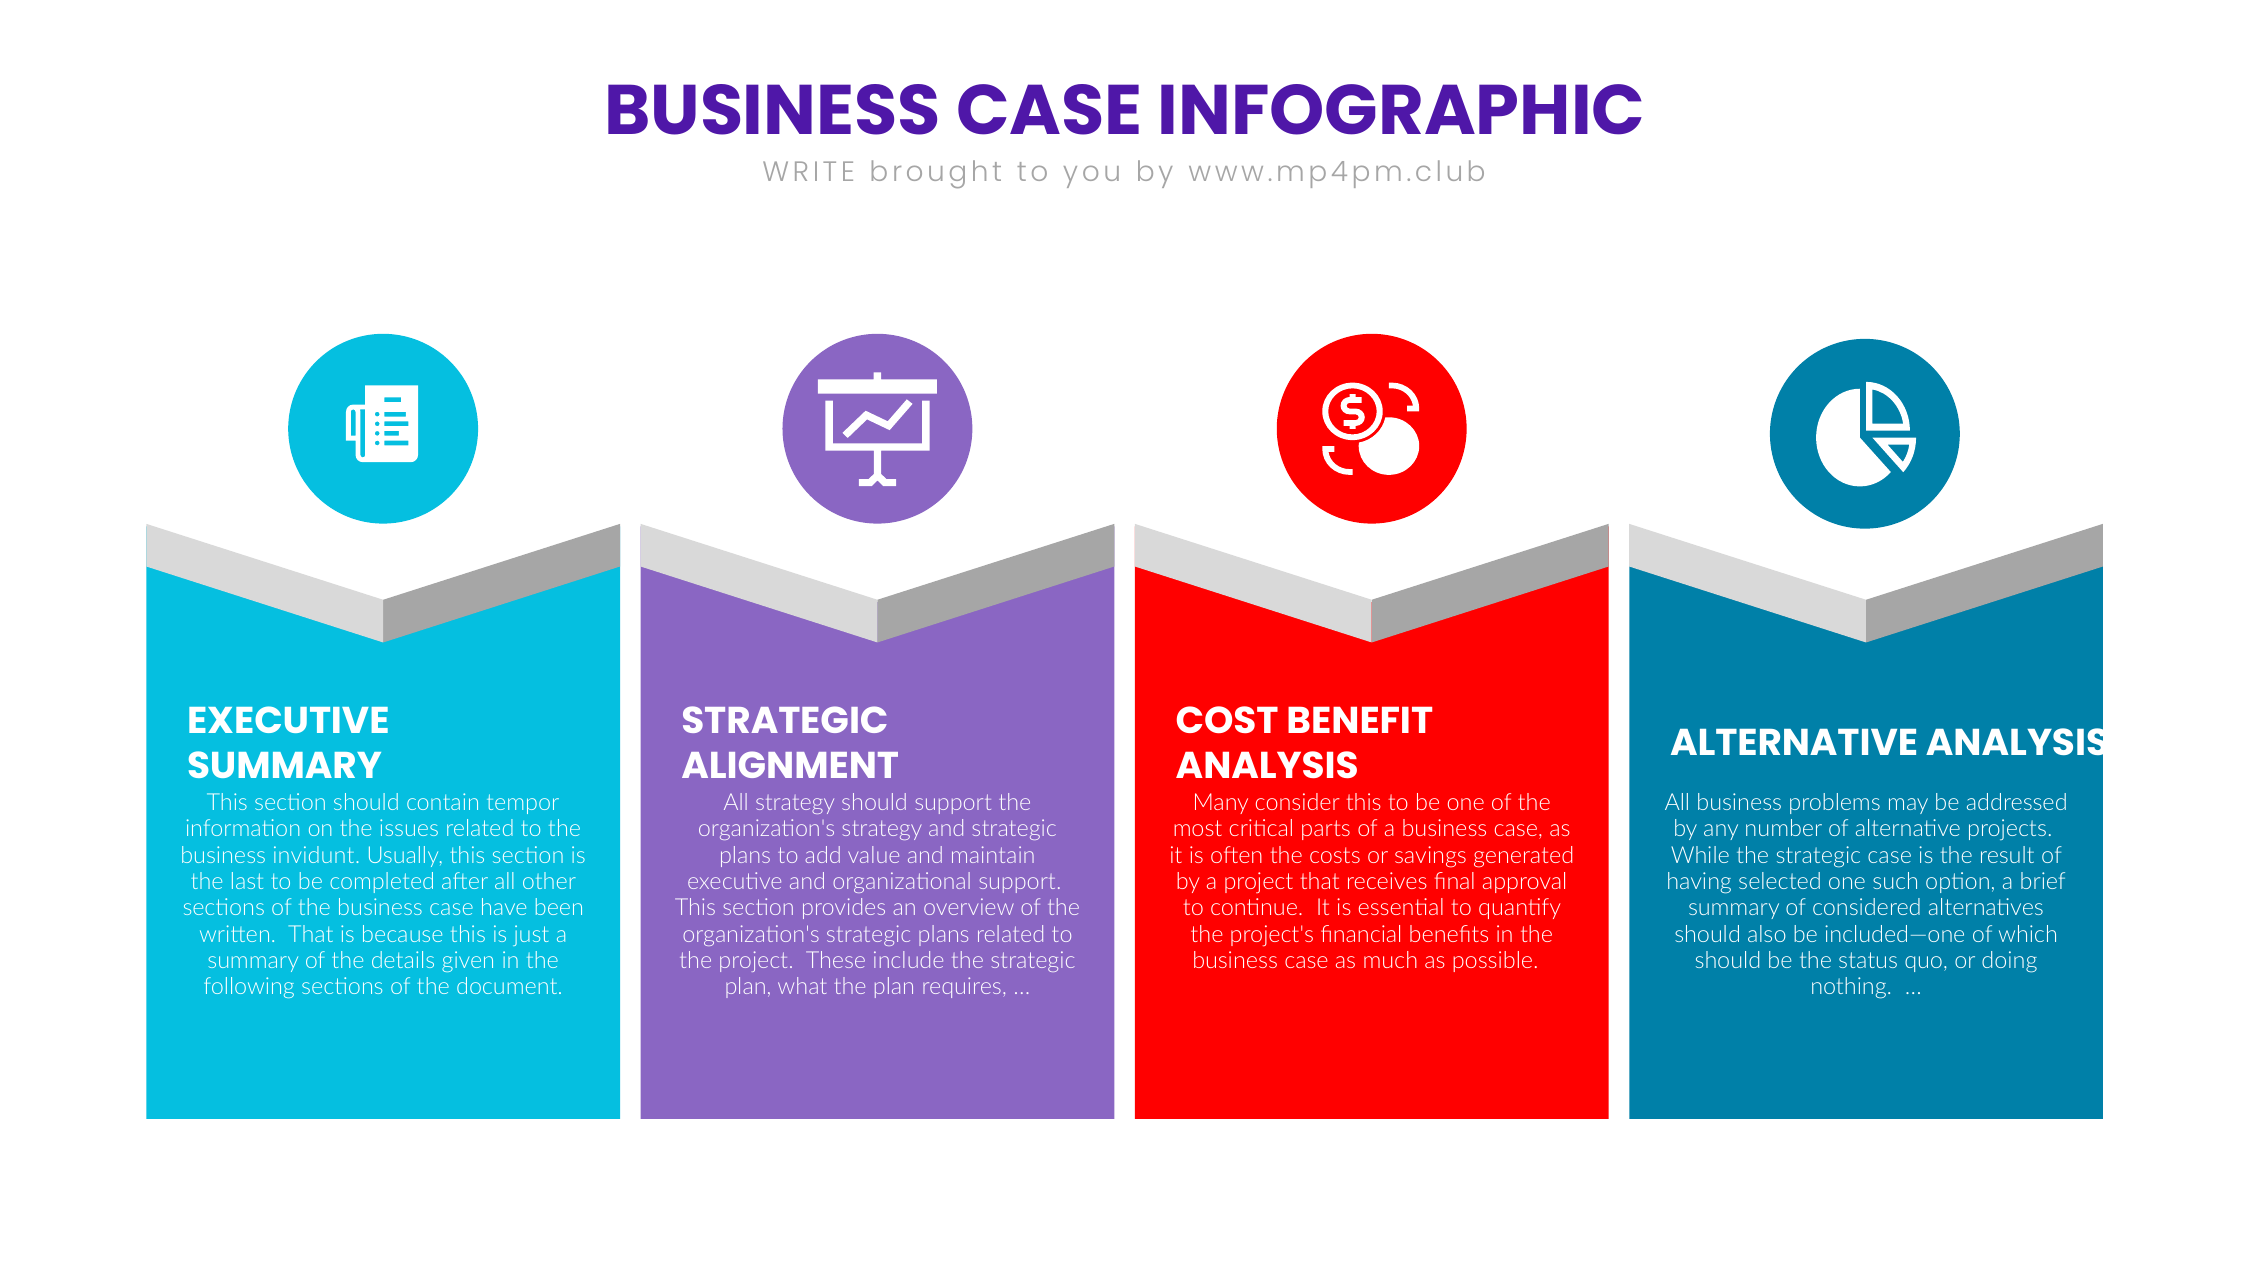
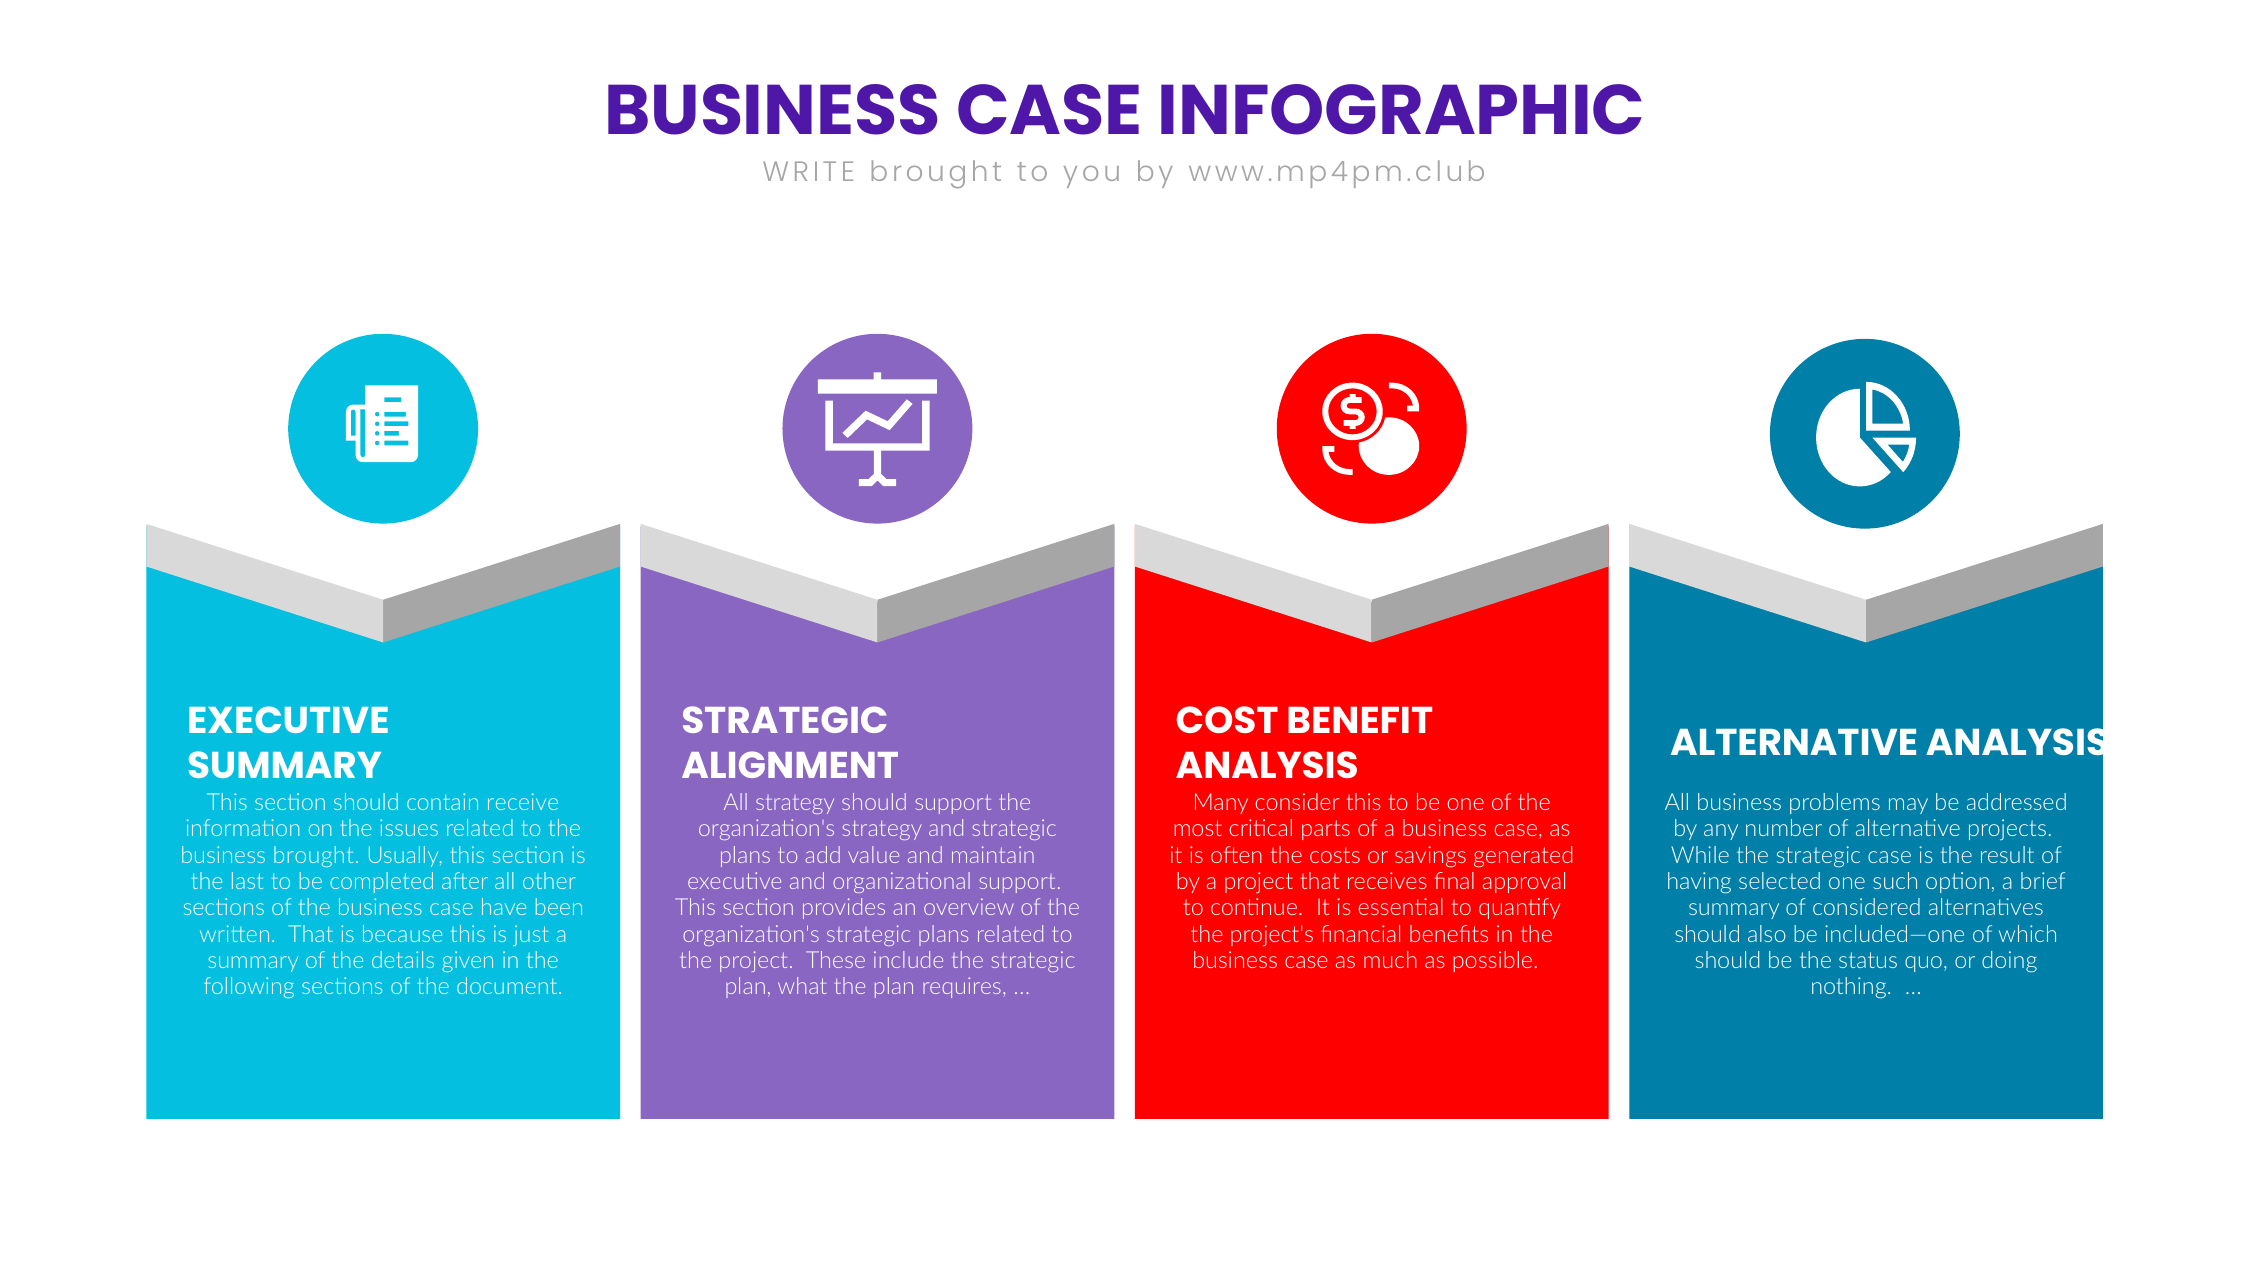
tempor: tempor -> receive
business invidunt: invidunt -> brought
